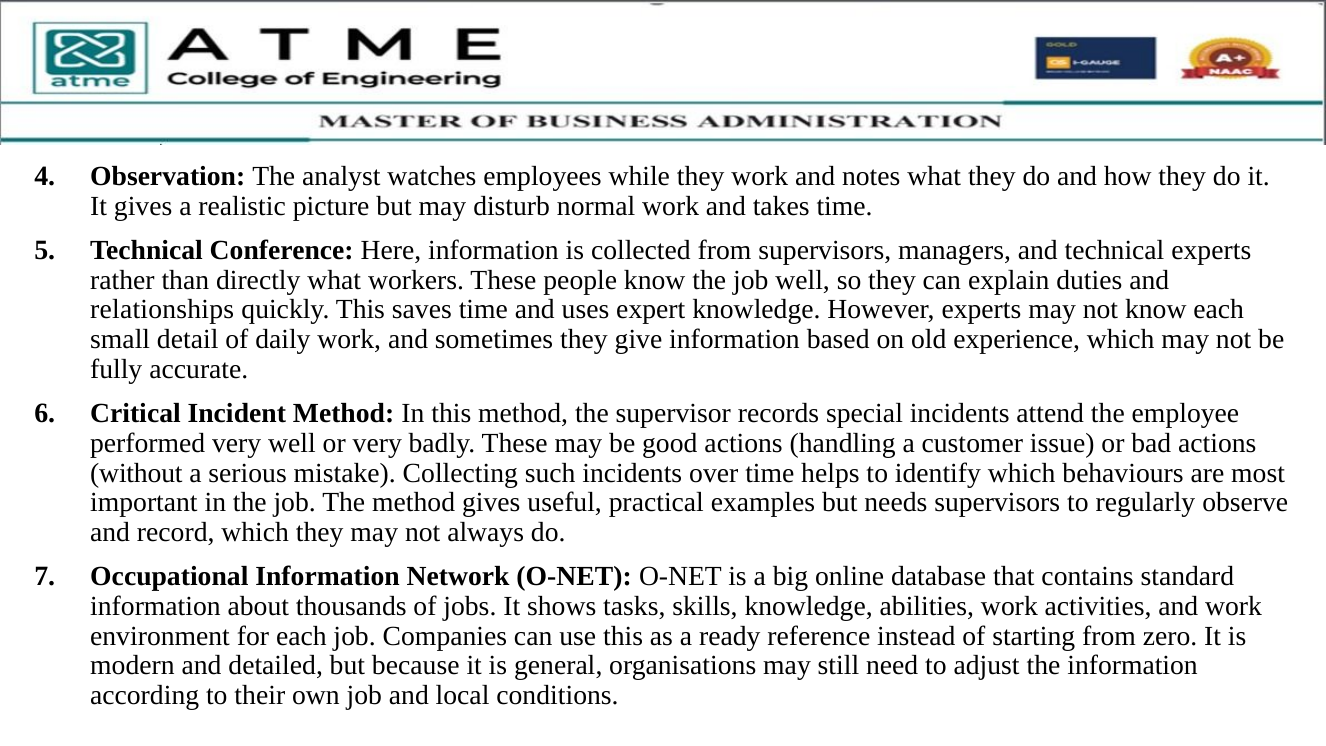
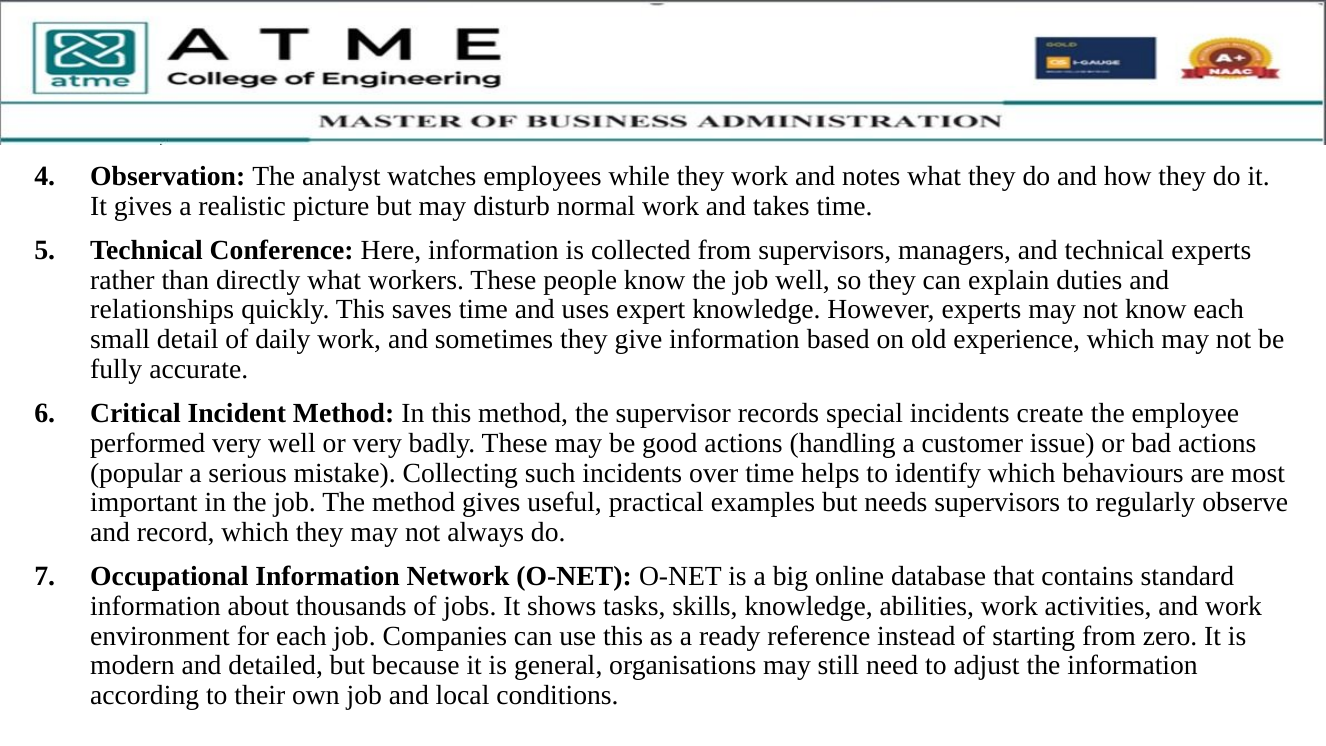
attend: attend -> create
without: without -> popular
